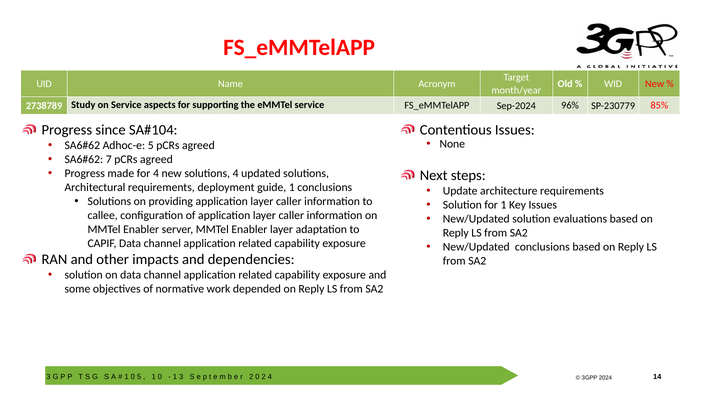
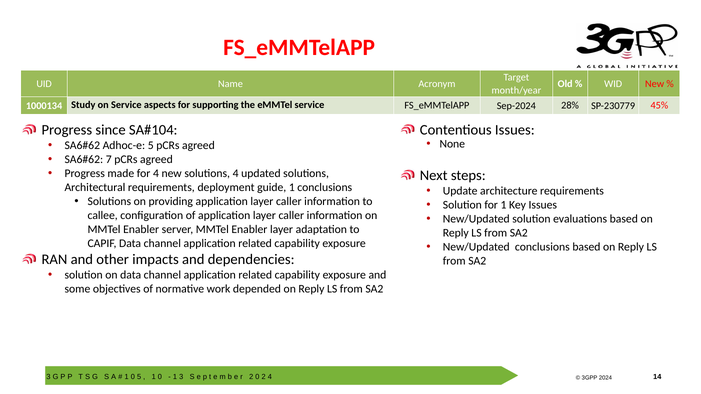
2738789: 2738789 -> 1000134
96%: 96% -> 28%
85%: 85% -> 45%
